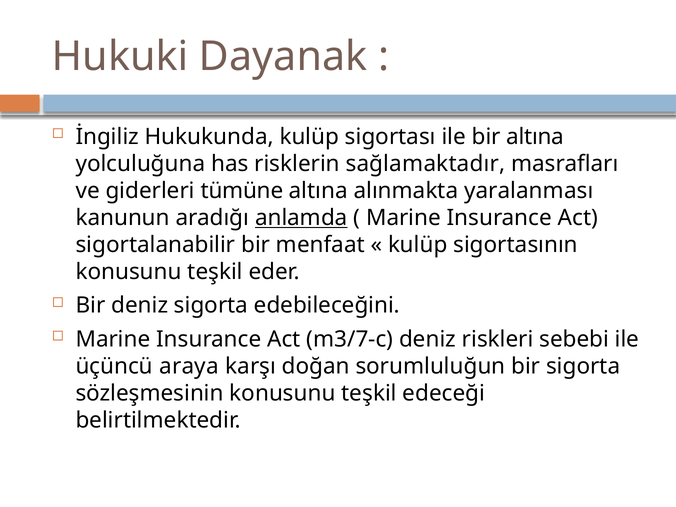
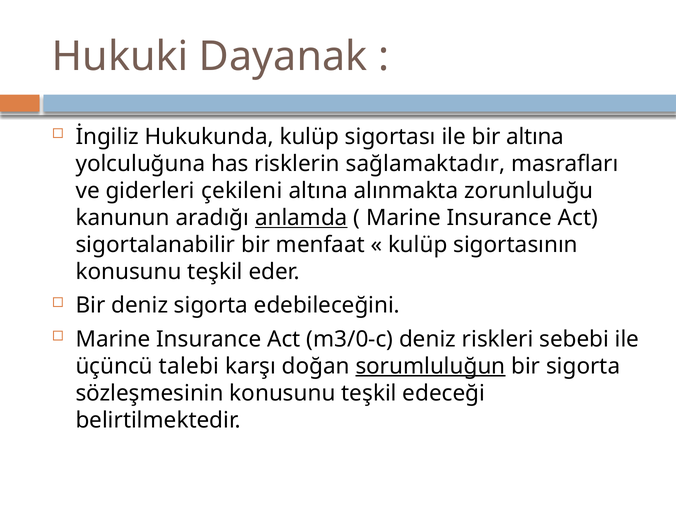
tümüne: tümüne -> çekileni
yaralanması: yaralanması -> zorunluluğu
m3/7-c: m3/7-c -> m3/0-c
araya: araya -> talebi
sorumluluğun underline: none -> present
